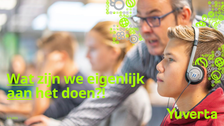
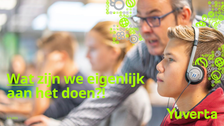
aan underline: present -> none
